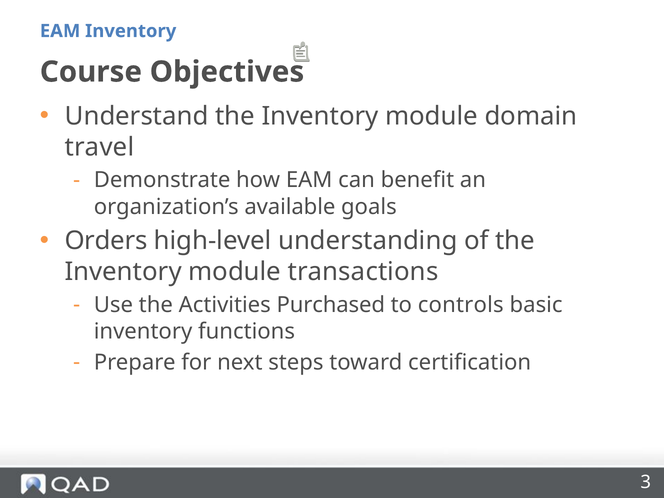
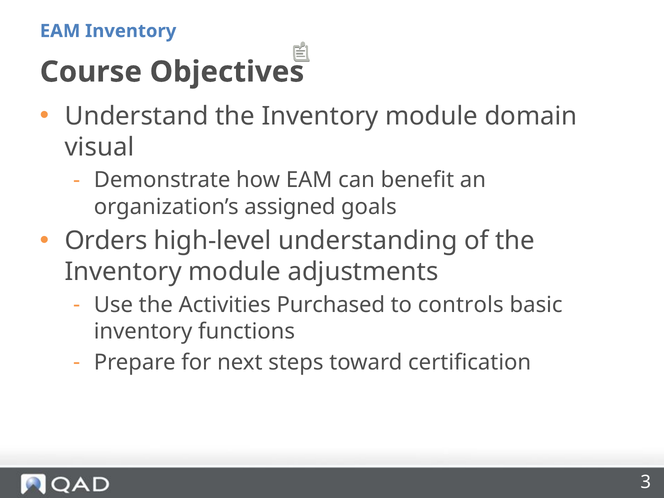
travel: travel -> visual
available: available -> assigned
transactions: transactions -> adjustments
